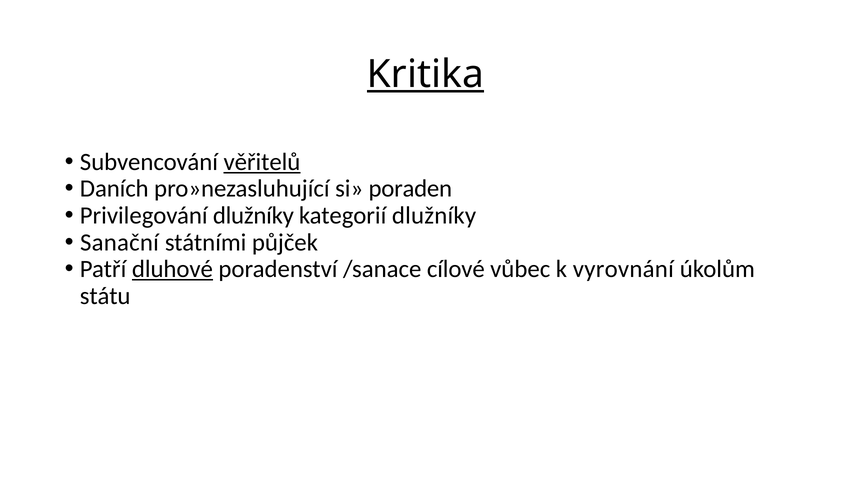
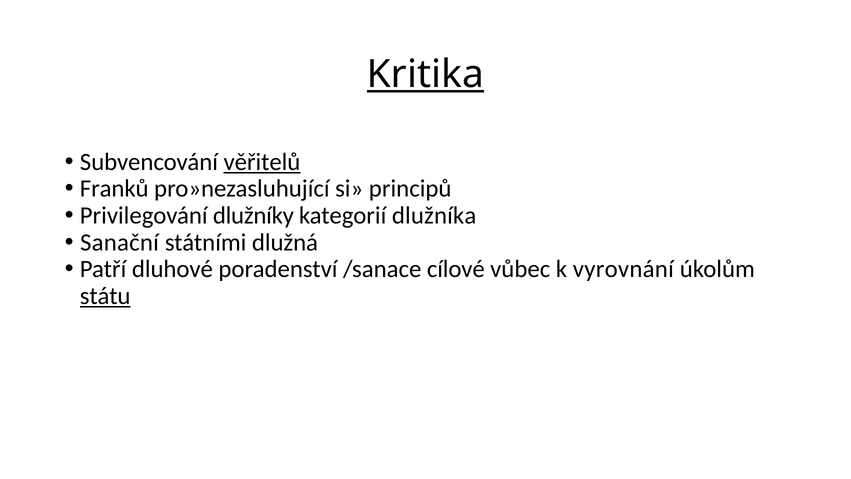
Daních: Daních -> Franků
poraden: poraden -> principů
kategorií dlužníky: dlužníky -> dlužníka
půjček: půjček -> dlužná
dluhové underline: present -> none
státu underline: none -> present
